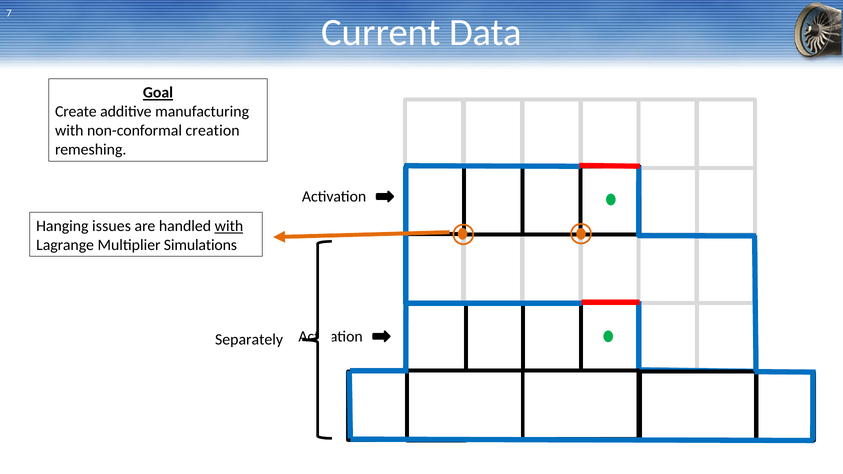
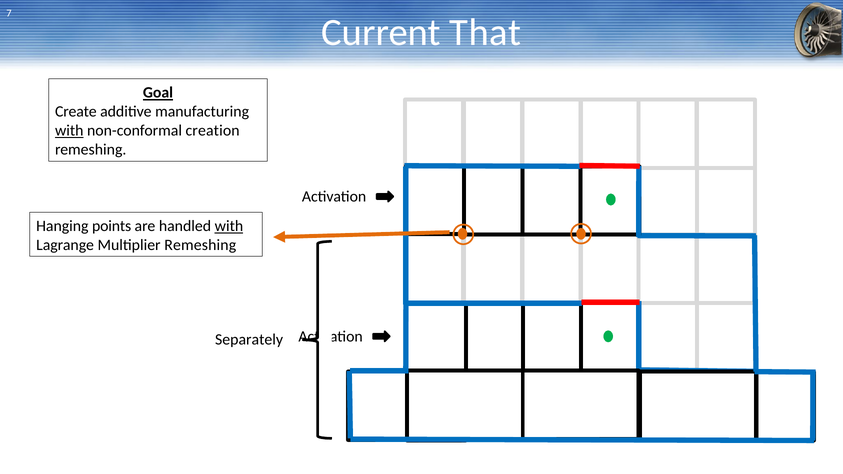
Data: Data -> That
with at (69, 131) underline: none -> present
issues: issues -> points
Multiplier Simulations: Simulations -> Remeshing
